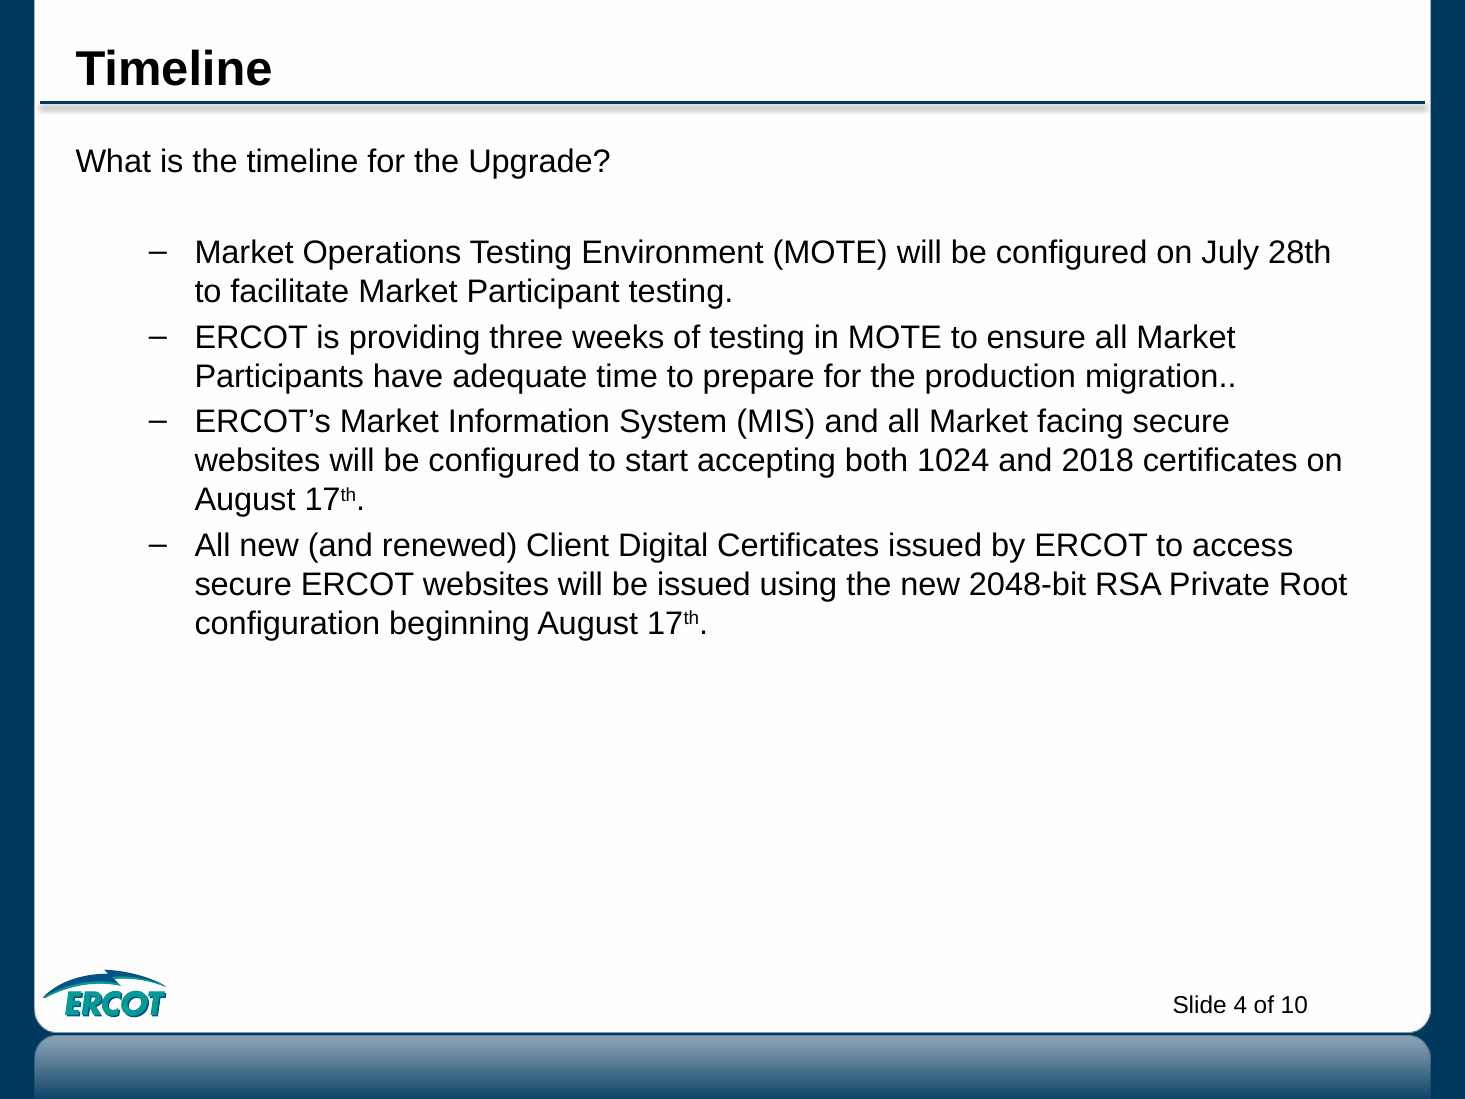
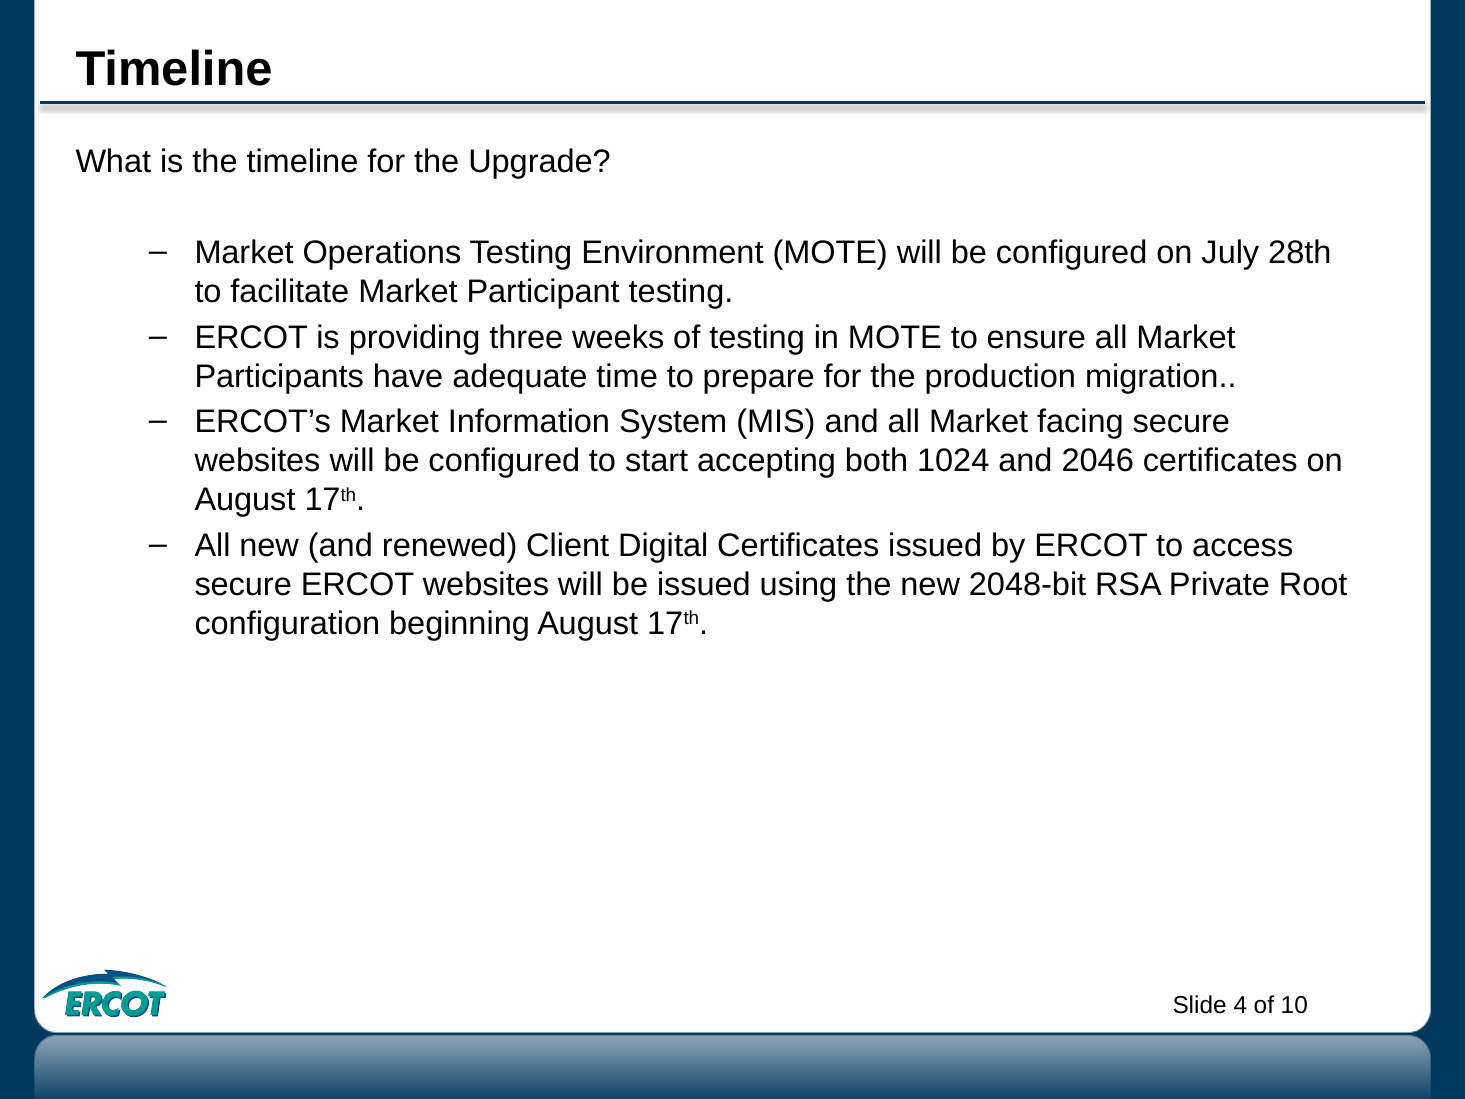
2018: 2018 -> 2046
